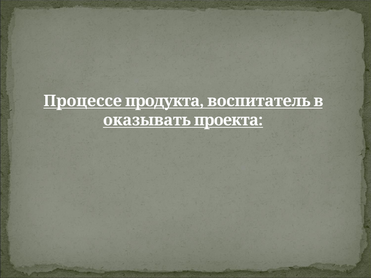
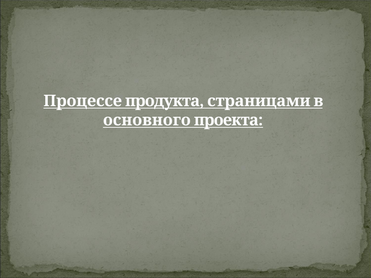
воспитатель: воспитатель -> страницами
оказывать: оказывать -> основного
